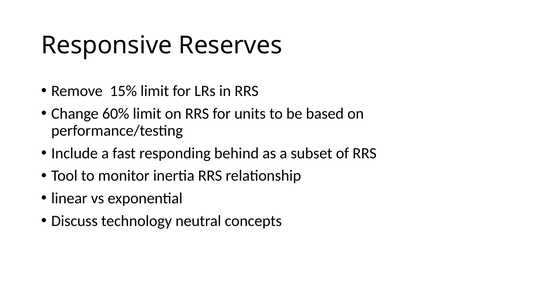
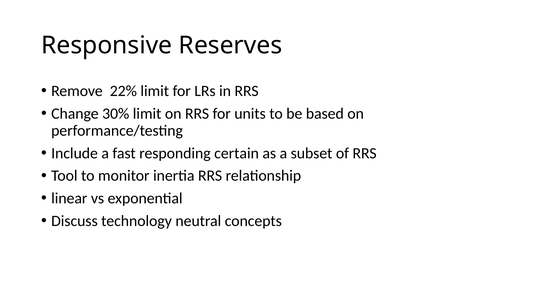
15%: 15% -> 22%
60%: 60% -> 30%
behind: behind -> certain
